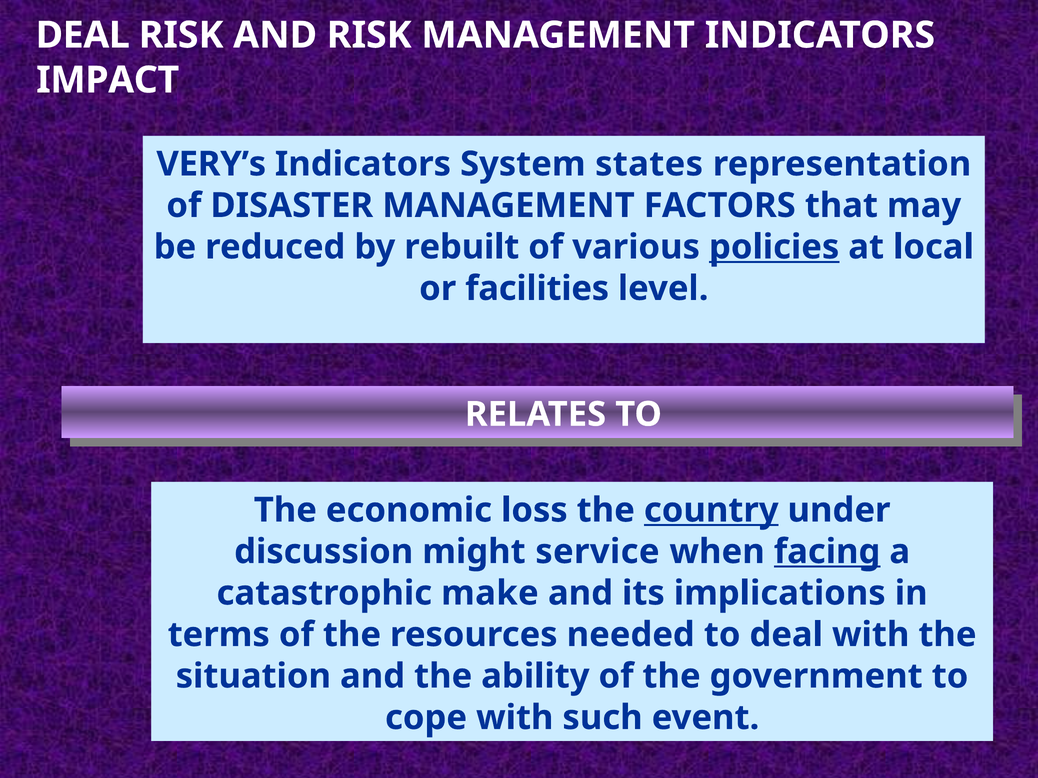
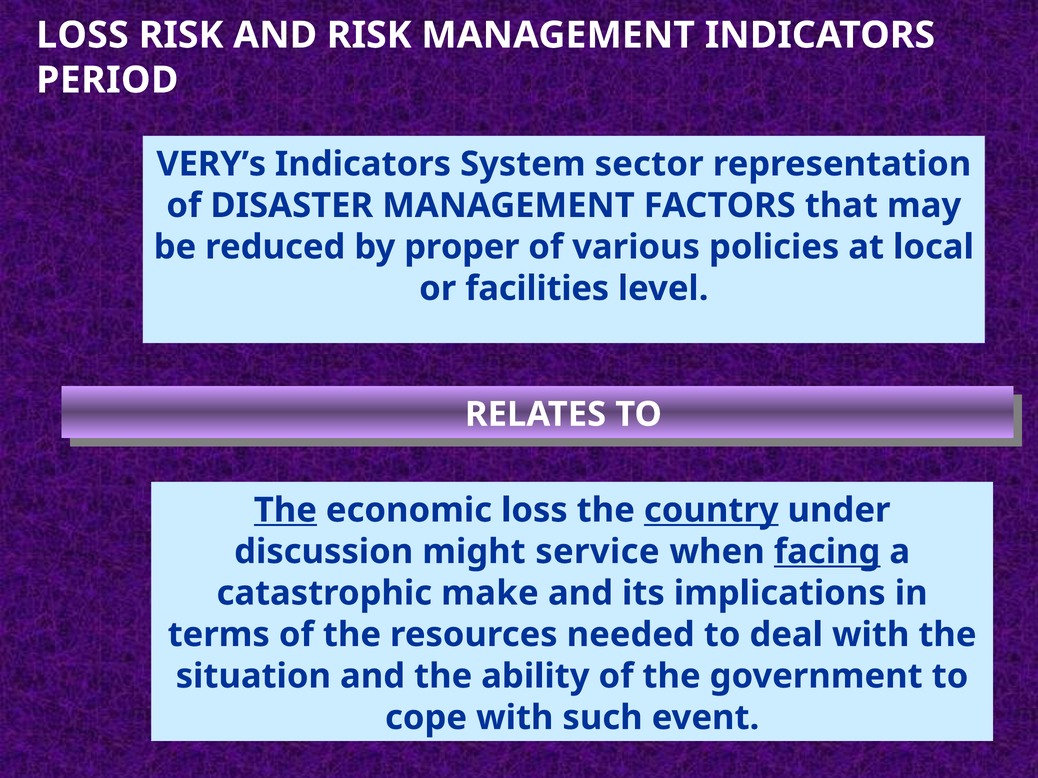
DEAL at (83, 35): DEAL -> LOSS
IMPACT: IMPACT -> PERIOD
states: states -> sector
rebuilt: rebuilt -> proper
policies underline: present -> none
The at (285, 510) underline: none -> present
